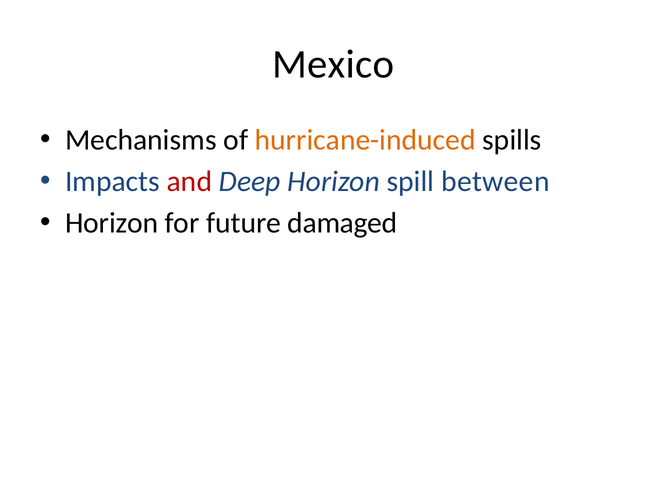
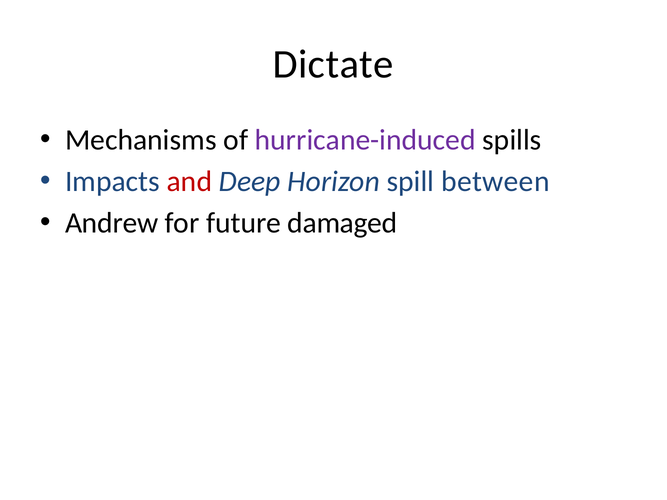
Mexico: Mexico -> Dictate
hurricane-induced colour: orange -> purple
Horizon at (112, 223): Horizon -> Andrew
